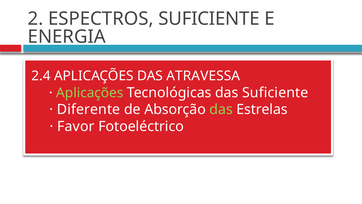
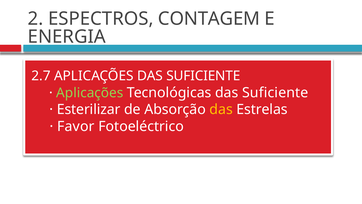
ESPECTROS SUFICIENTE: SUFICIENTE -> CONTAGEM
2.4: 2.4 -> 2.7
APLICAÇÕES DAS ATRAVESSA: ATRAVESSA -> SUFICIENTE
Diferente: Diferente -> Esterilizar
das at (221, 109) colour: light green -> yellow
